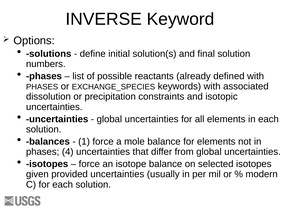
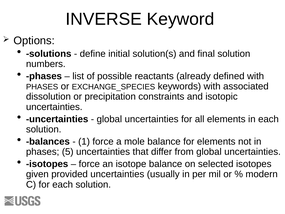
4: 4 -> 5
